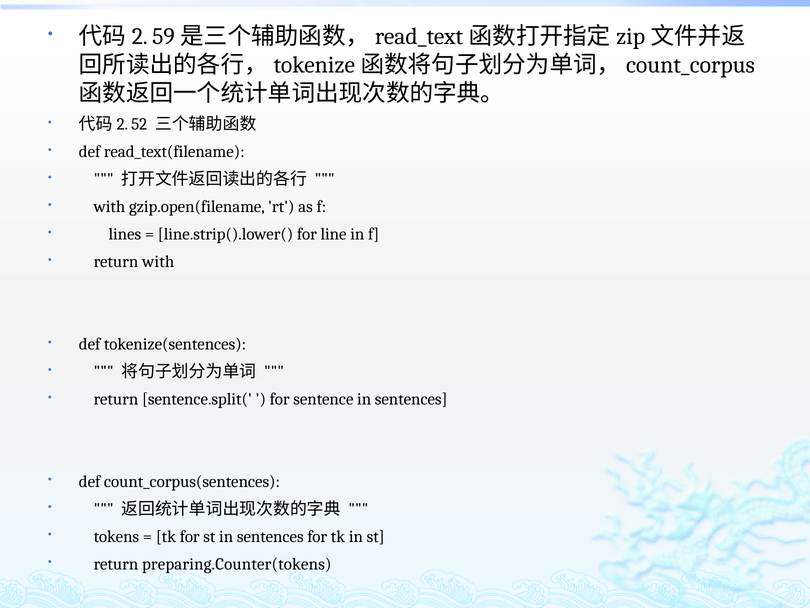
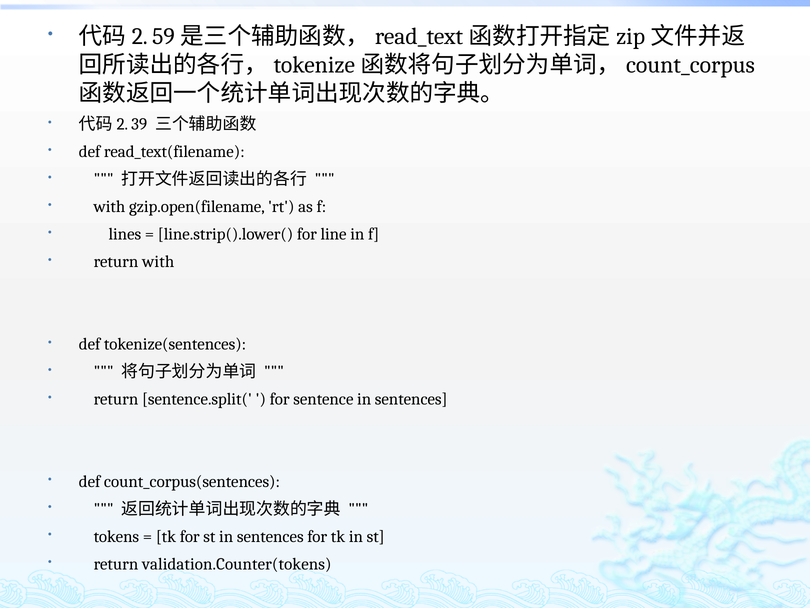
52: 52 -> 39
preparing.Counter(tokens: preparing.Counter(tokens -> validation.Counter(tokens
